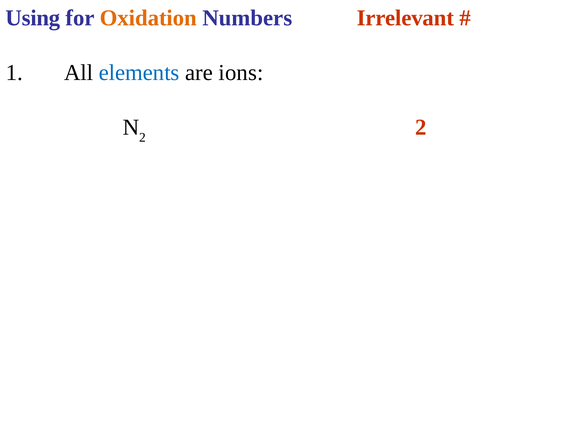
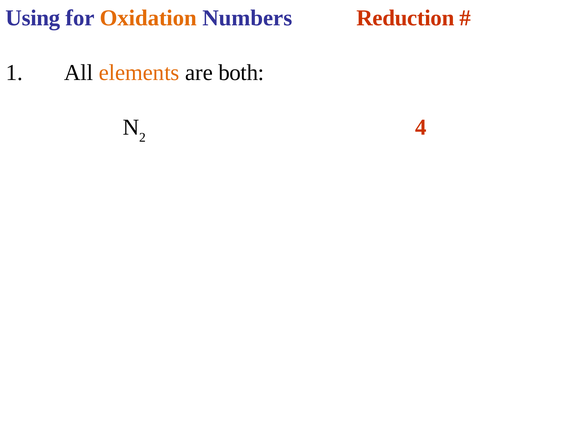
Irrelevant: Irrelevant -> Reduction
elements colour: blue -> orange
ions: ions -> both
2 at (421, 127): 2 -> 4
